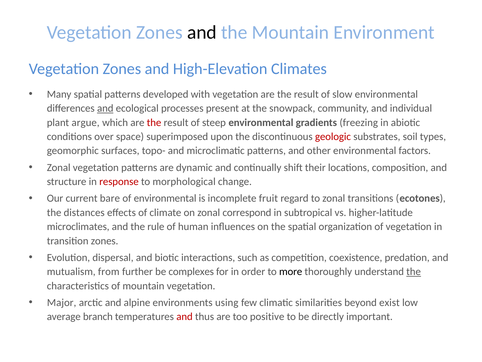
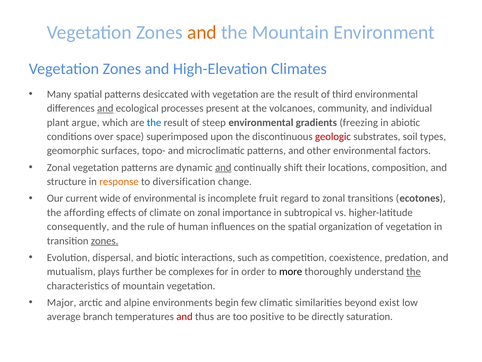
and at (202, 32) colour: black -> orange
developed: developed -> desiccated
slow: slow -> third
snowpack: snowpack -> volcanoes
the at (154, 122) colour: red -> blue
and at (223, 167) underline: none -> present
response colour: red -> orange
morphological: morphological -> diversification
bare: bare -> wide
distances: distances -> affording
correspond: correspond -> importance
microclimates: microclimates -> consequently
zones at (105, 240) underline: none -> present
from: from -> plays
using: using -> begin
important: important -> saturation
